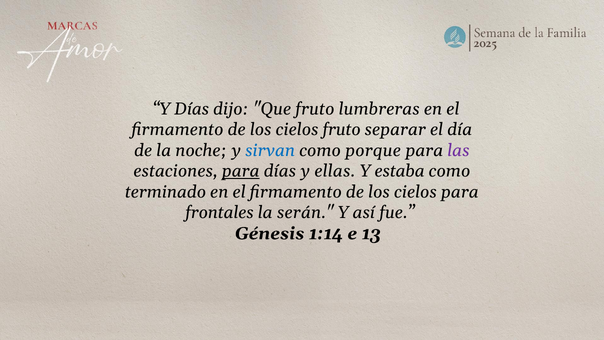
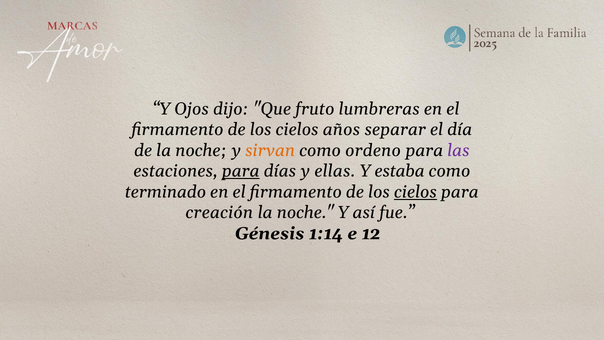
Y Días: Días -> Ojos
cielos fruto: fruto -> años
sirvan colour: blue -> orange
porque: porque -> ordeno
cielos at (415, 192) underline: none -> present
frontales: frontales -> creación
serán at (305, 213): serán -> noche
13: 13 -> 12
